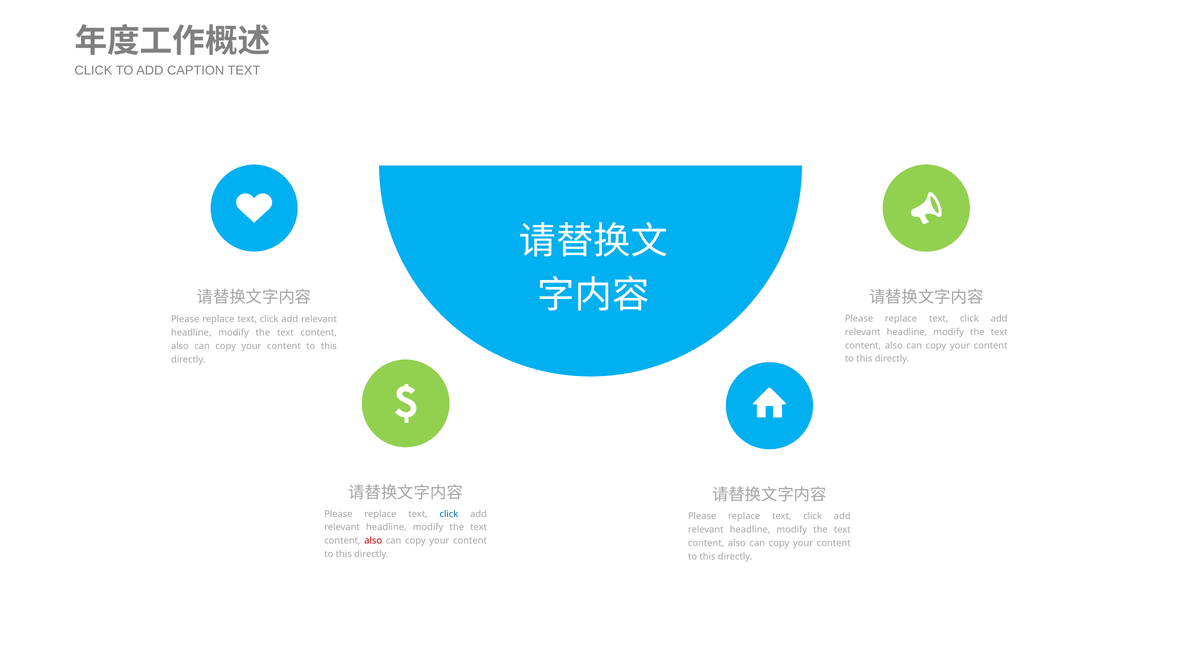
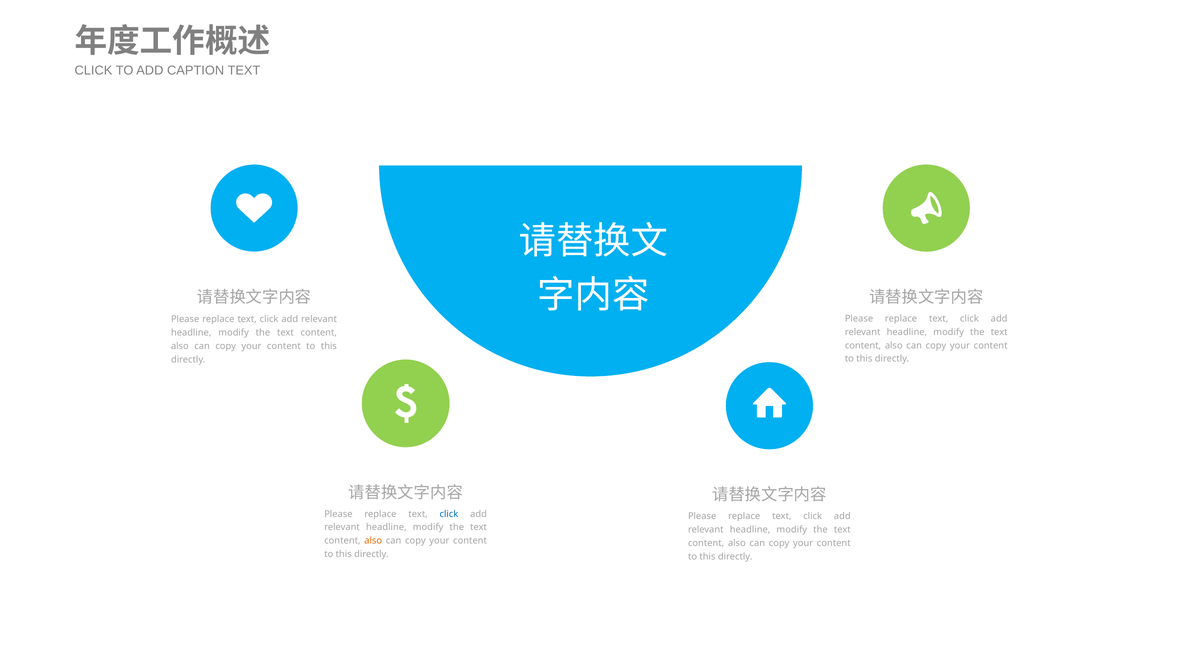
also at (373, 541) colour: red -> orange
